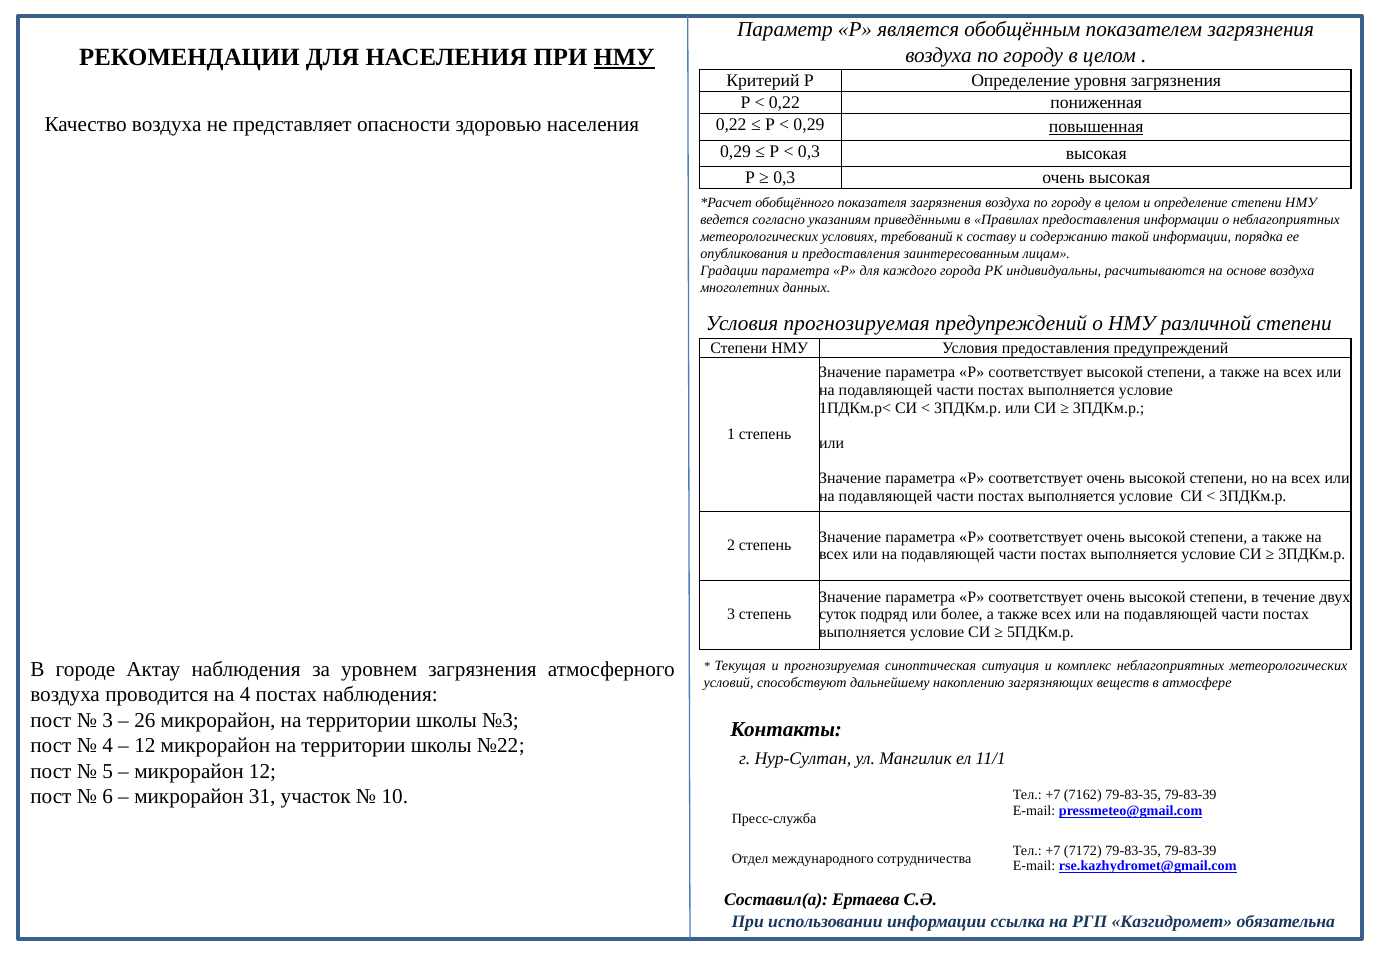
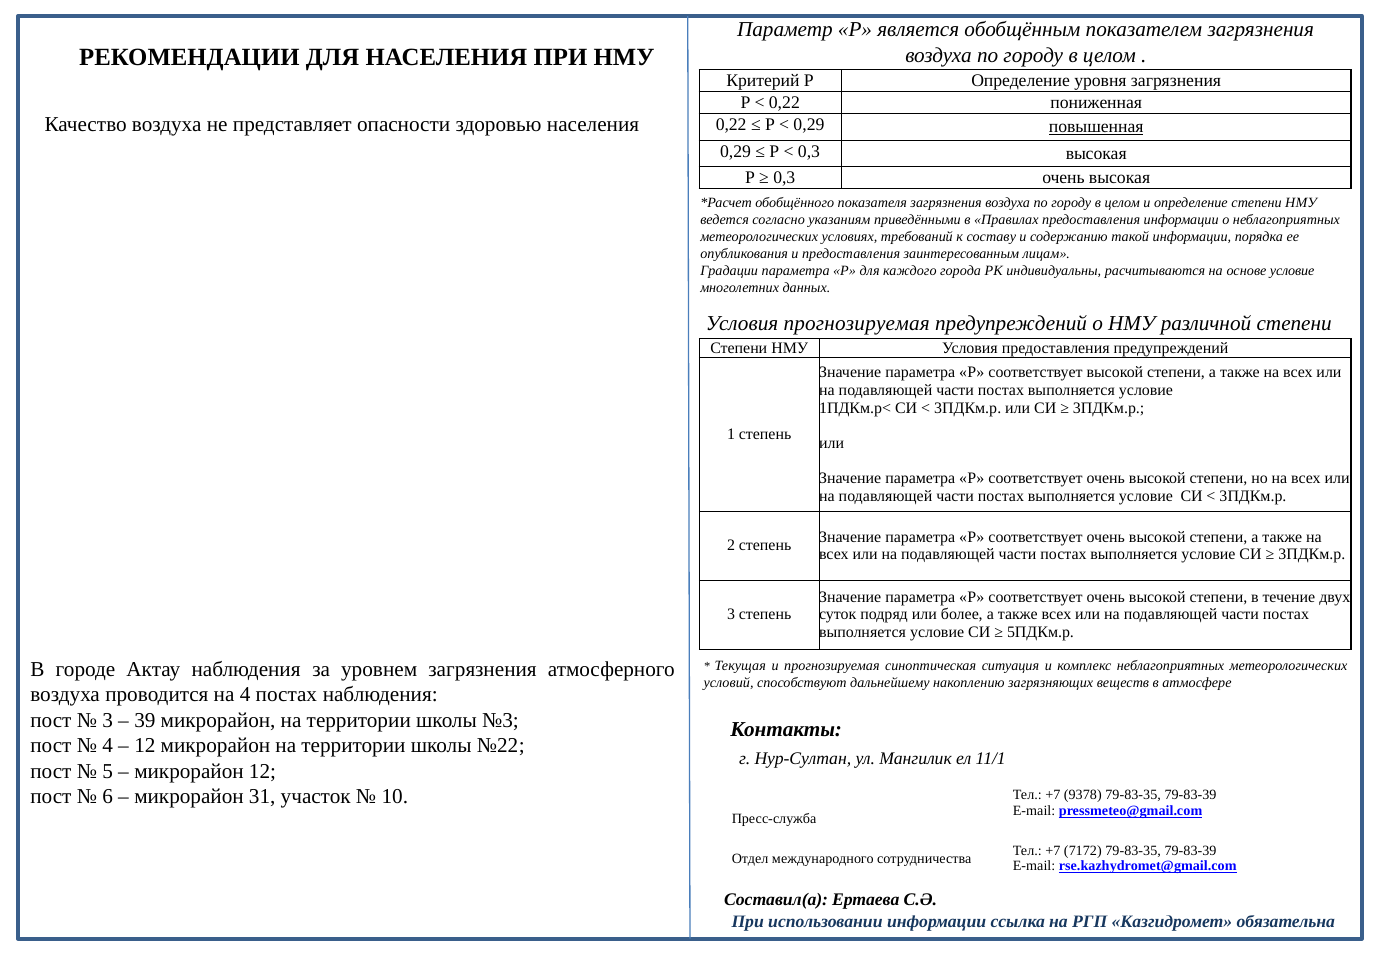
НМУ at (624, 57) underline: present -> none
основе воздуха: воздуха -> условие
26: 26 -> 39
7162: 7162 -> 9378
